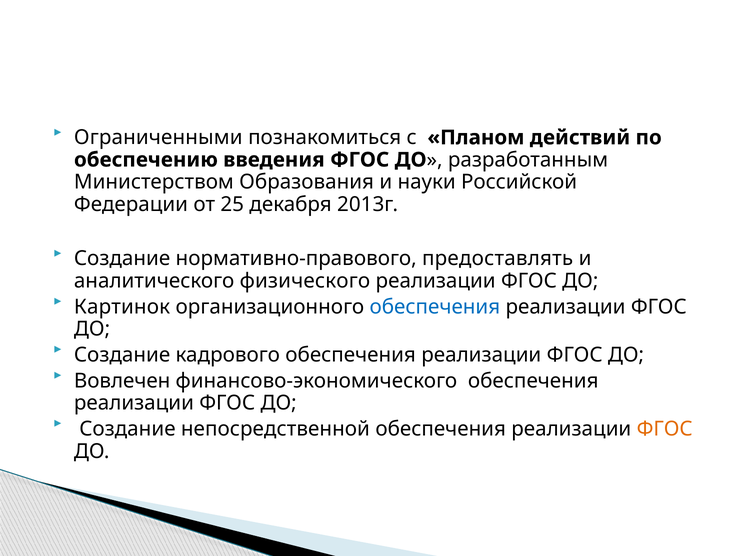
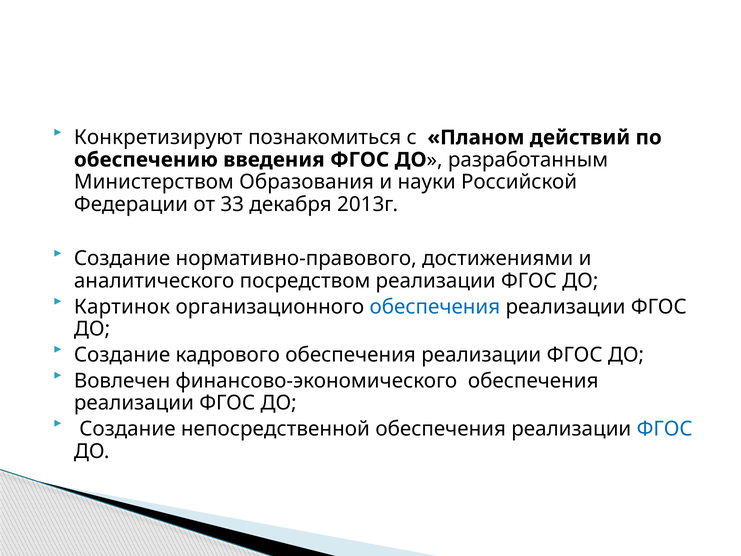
Ограниченными: Ограниченными -> Конкретизируют
25: 25 -> 33
предоставлять: предоставлять -> достижениями
физического: физического -> посредством
ФГОС at (665, 429) colour: orange -> blue
